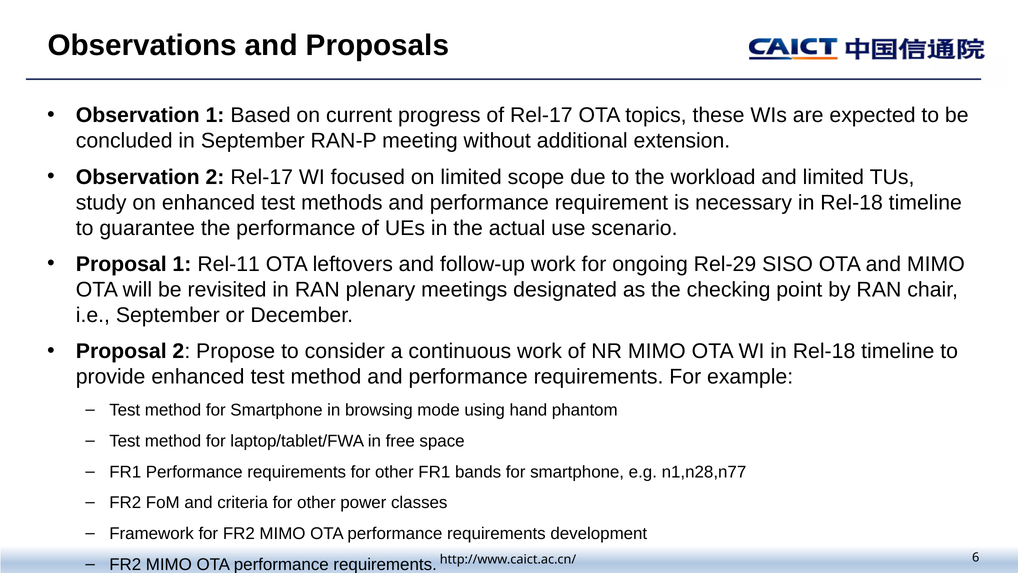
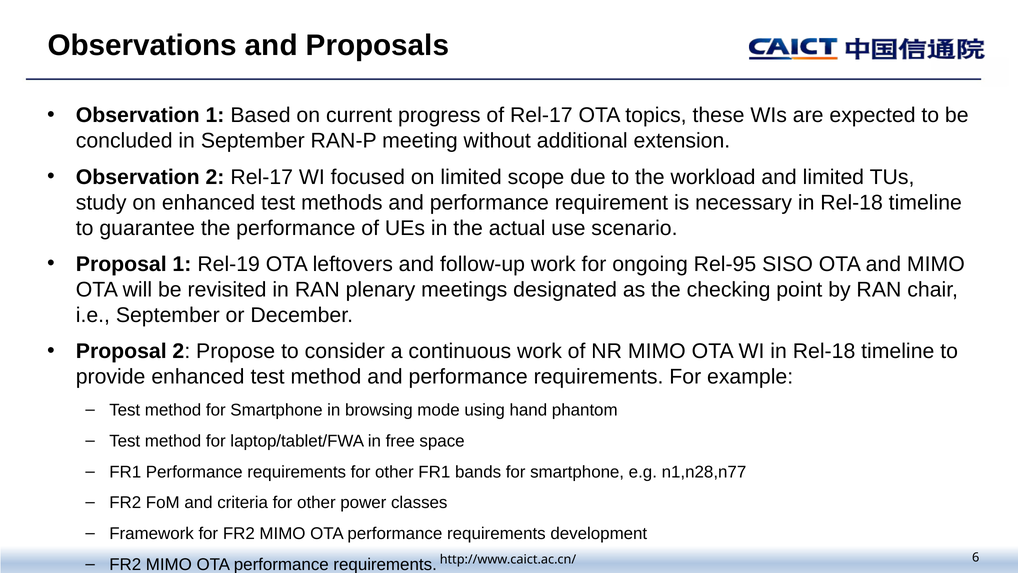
Rel-11: Rel-11 -> Rel-19
Rel-29: Rel-29 -> Rel-95
